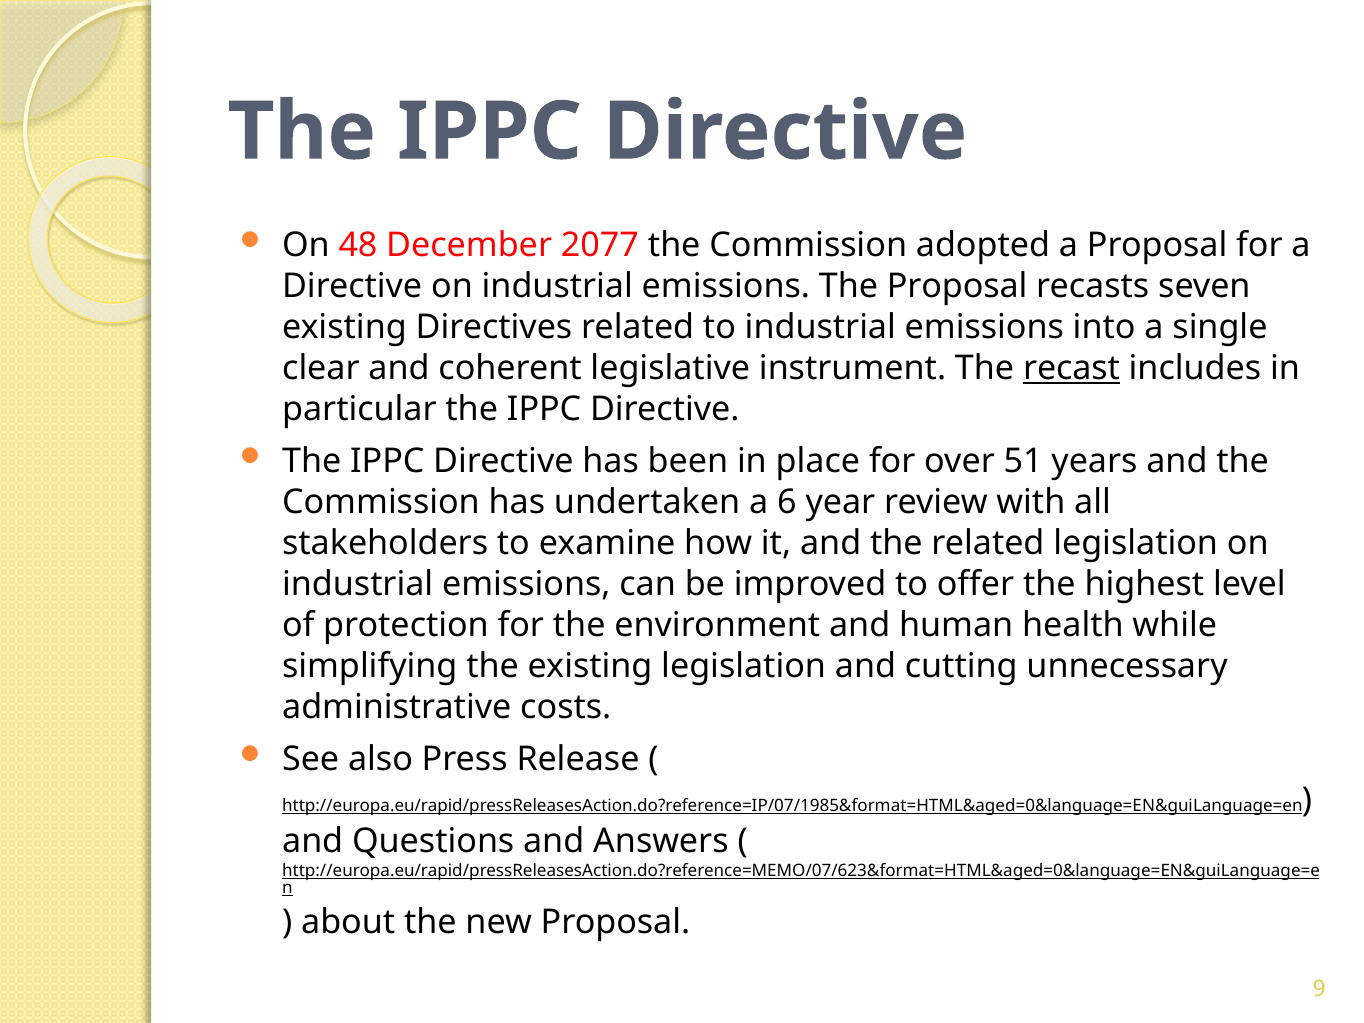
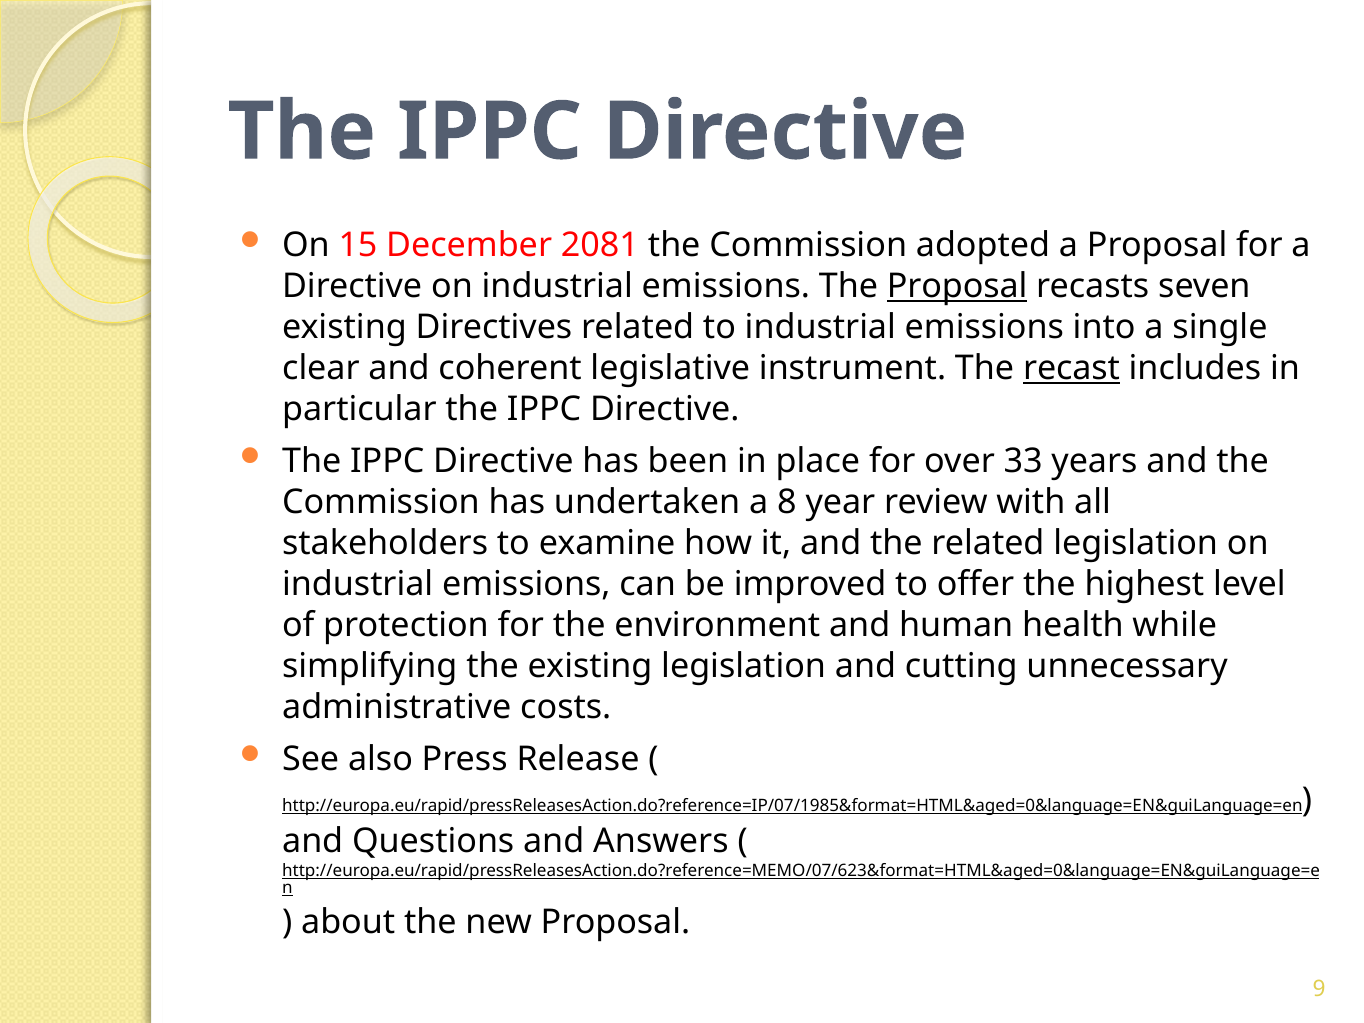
48: 48 -> 15
2077: 2077 -> 2081
Proposal at (957, 286) underline: none -> present
51: 51 -> 33
6: 6 -> 8
